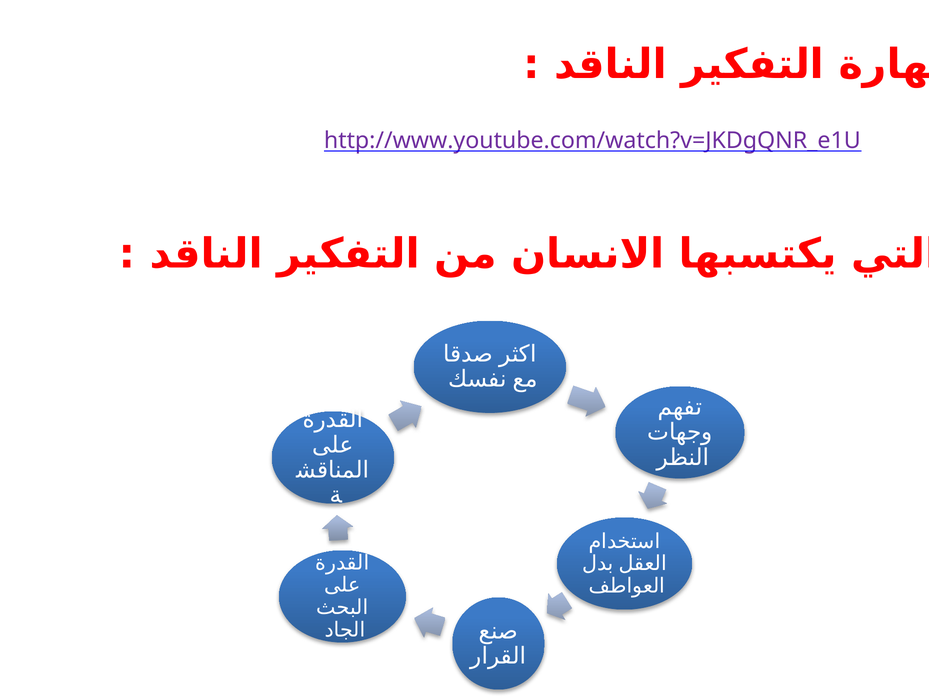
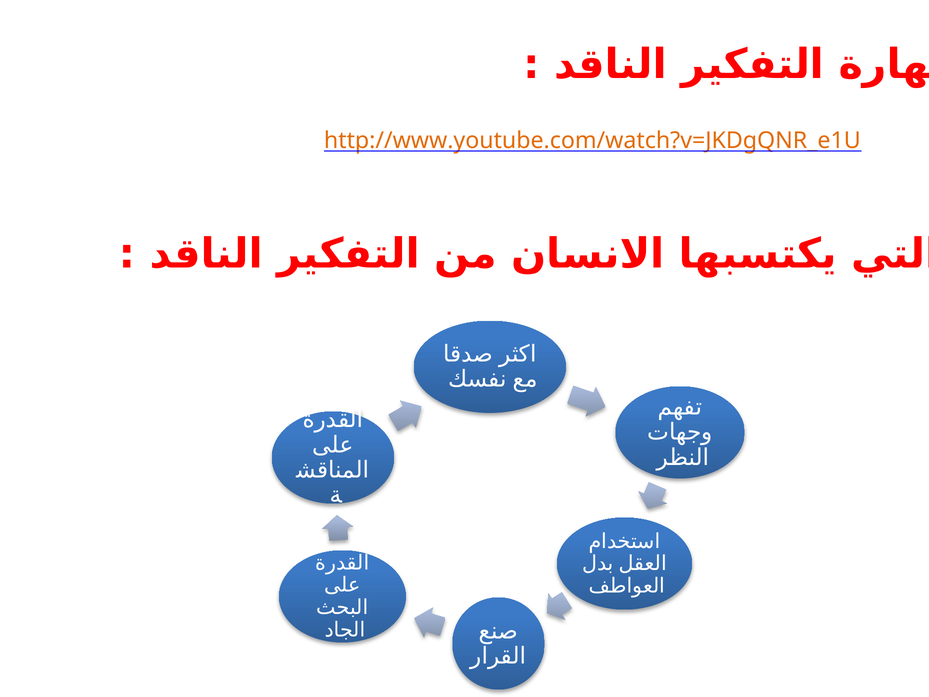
http://www.youtube.com/watch?v=JKDgQNR_e1U colour: purple -> orange
